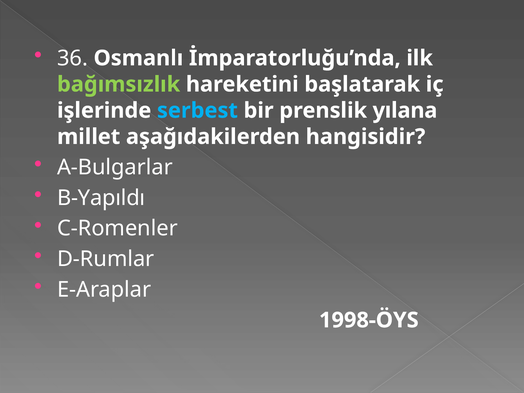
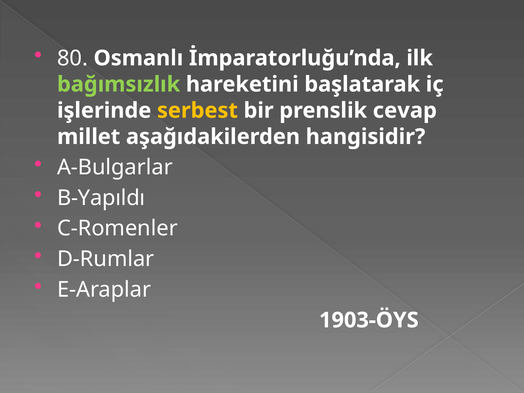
36: 36 -> 80
serbest colour: light blue -> yellow
yılana: yılana -> cevap
1998-ÖYS: 1998-ÖYS -> 1903-ÖYS
